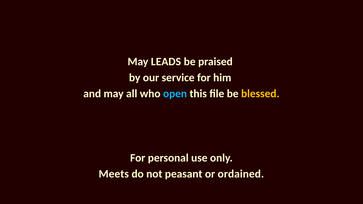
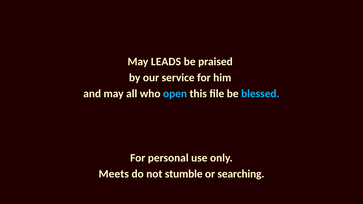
blessed colour: yellow -> light blue
peasant: peasant -> stumble
ordained: ordained -> searching
